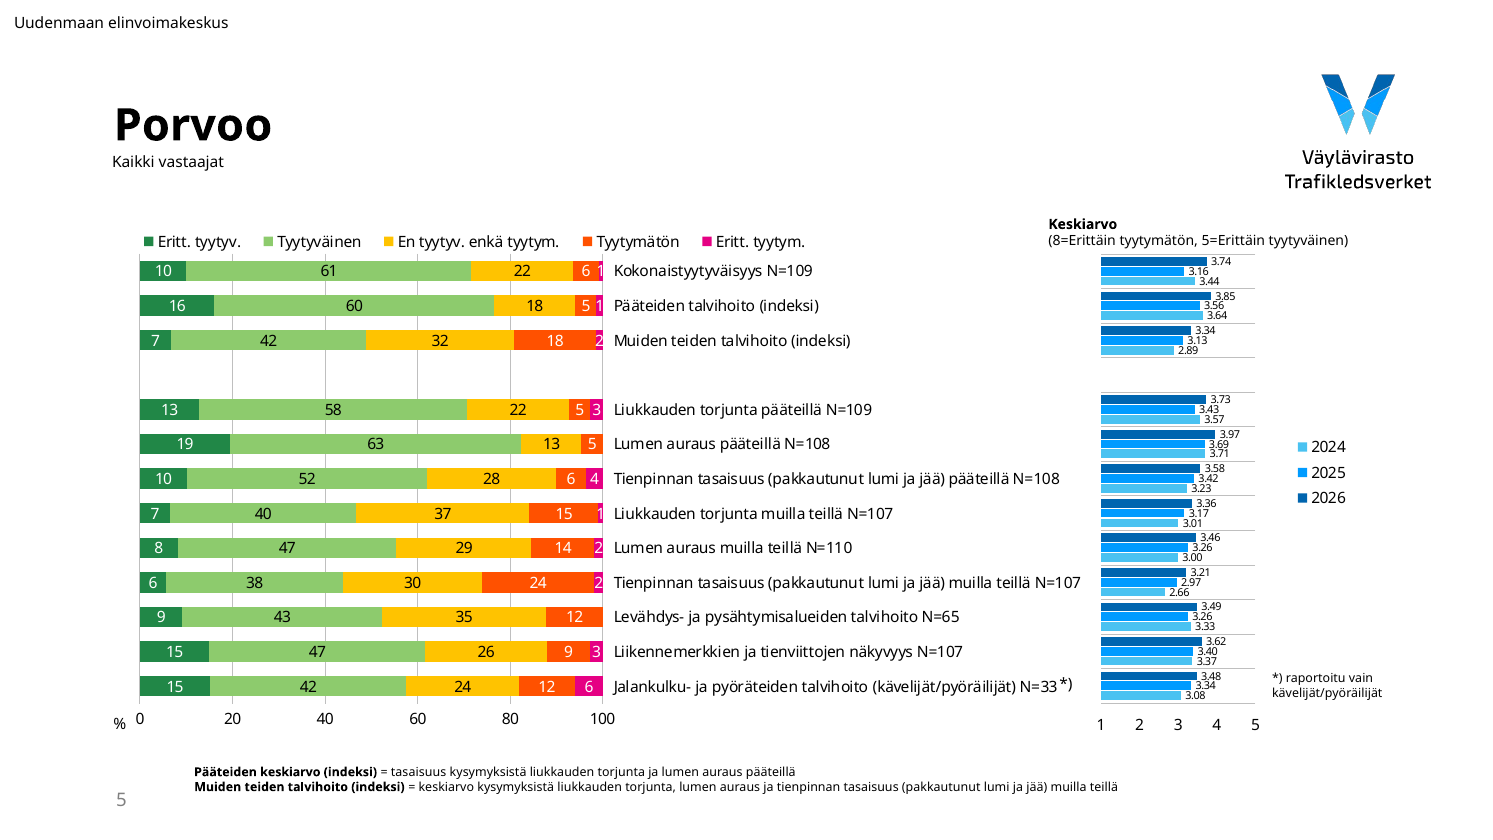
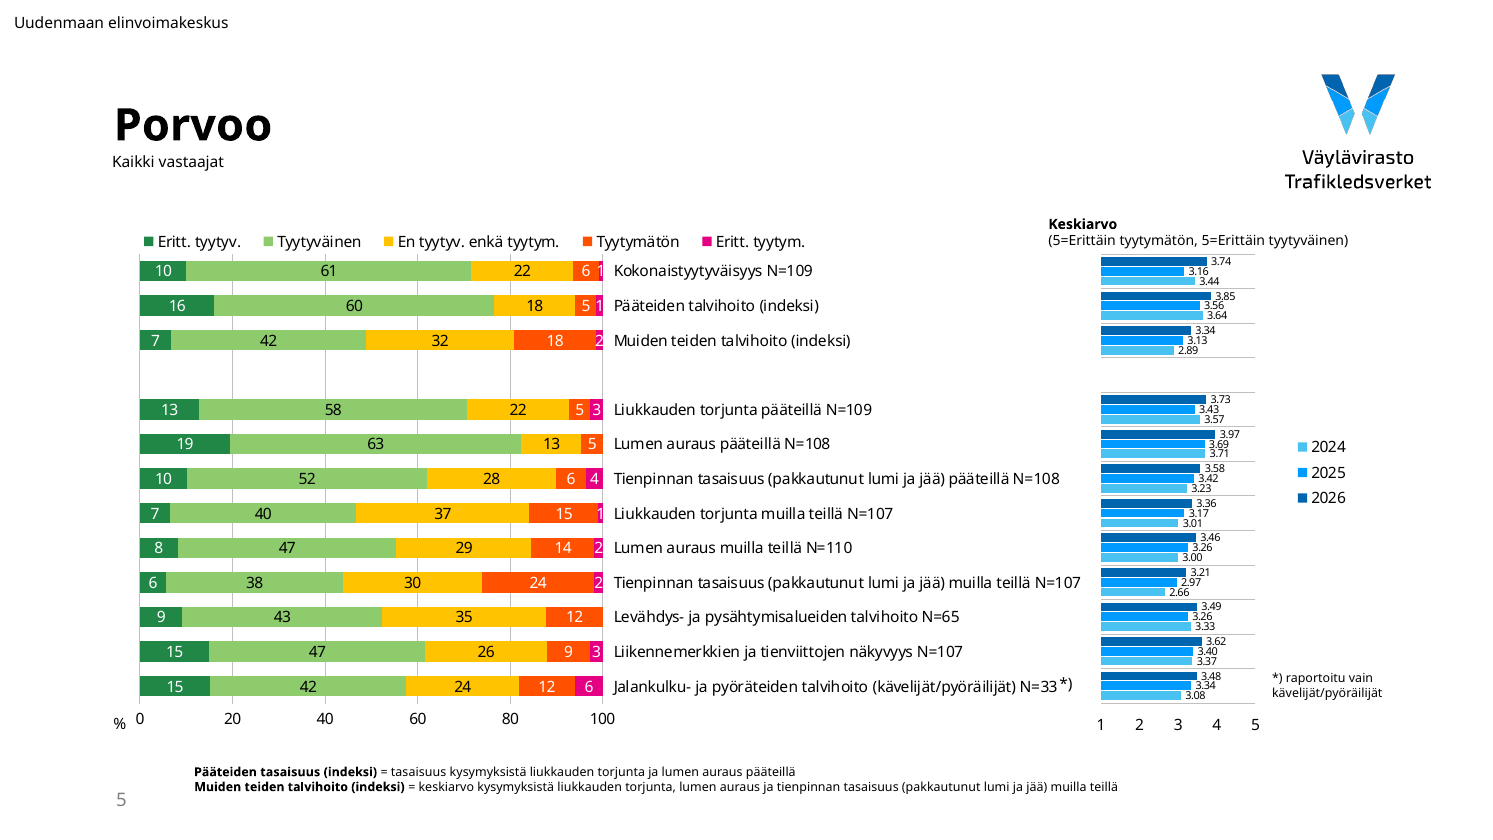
8=Erittäin at (1082, 241): 8=Erittäin -> 5=Erittäin
Pääteiden keskiarvo: keskiarvo -> tasaisuus
